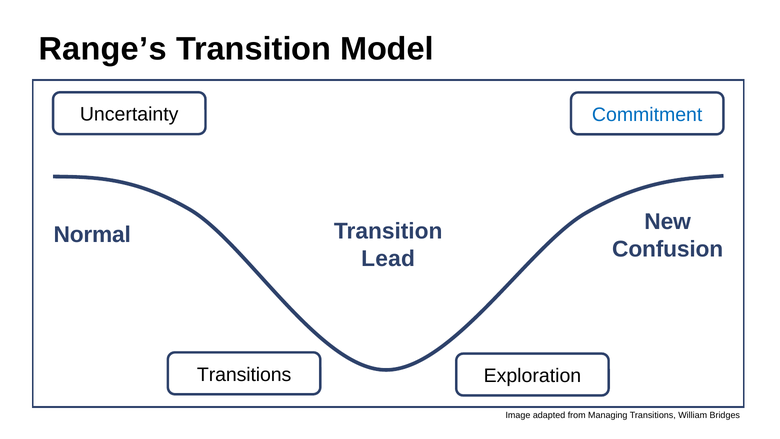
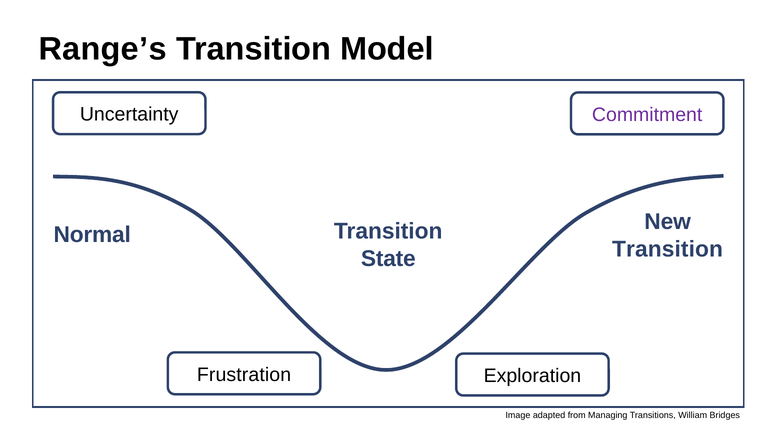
Commitment colour: blue -> purple
Confusion at (668, 249): Confusion -> Transition
Lead: Lead -> State
Transitions at (244, 374): Transitions -> Frustration
